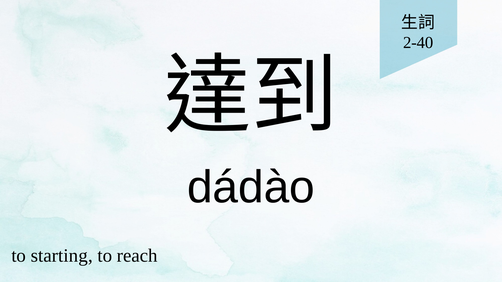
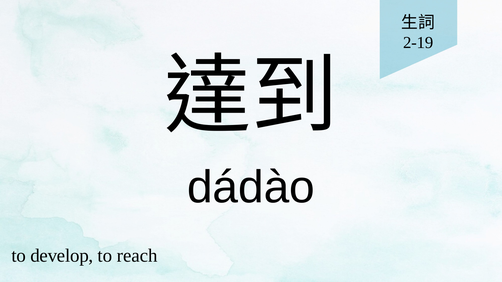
2-40: 2-40 -> 2-19
starting: starting -> develop
